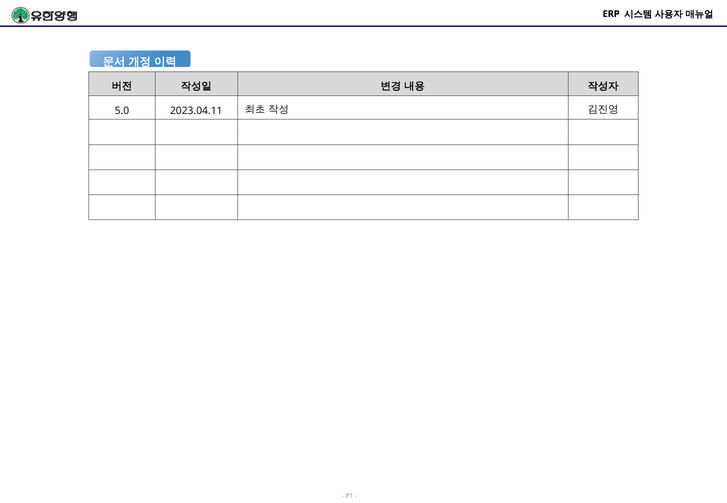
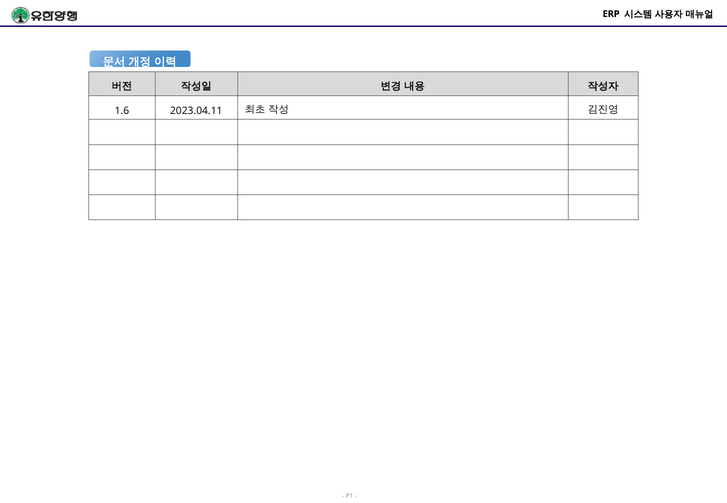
5.0: 5.0 -> 1.6
